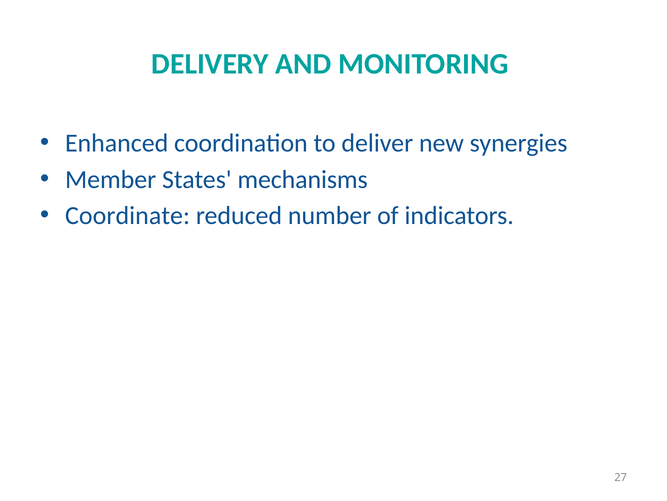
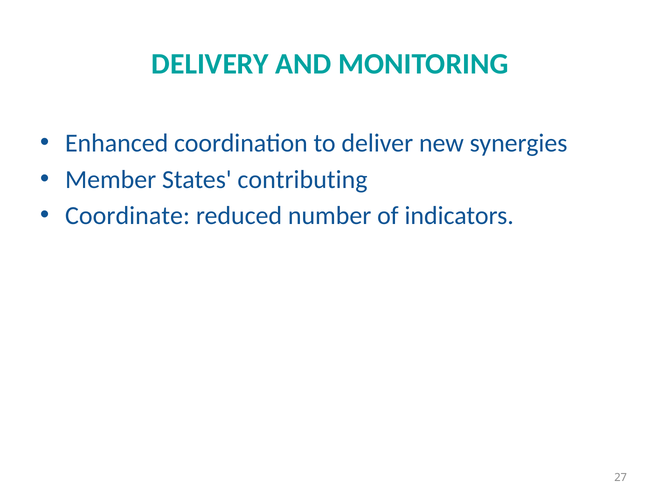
mechanisms: mechanisms -> contributing
